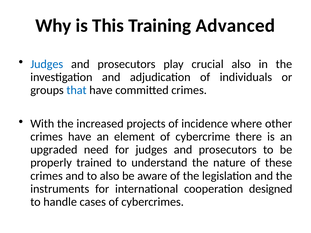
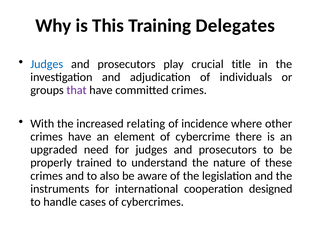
Advanced: Advanced -> Delegates
crucial also: also -> title
that colour: blue -> purple
projects: projects -> relating
